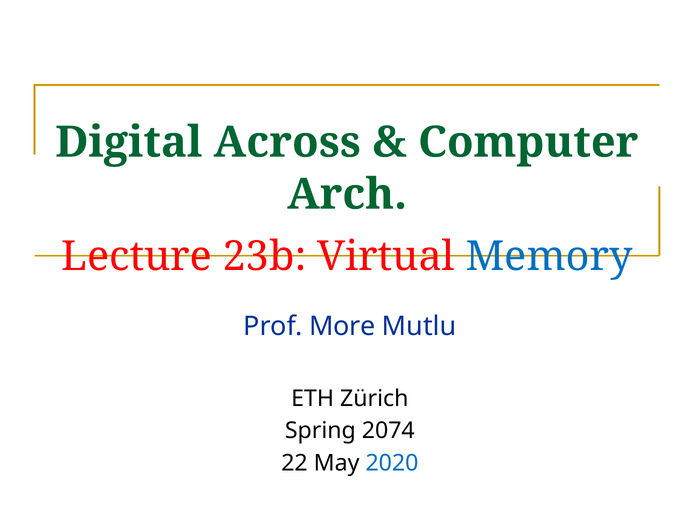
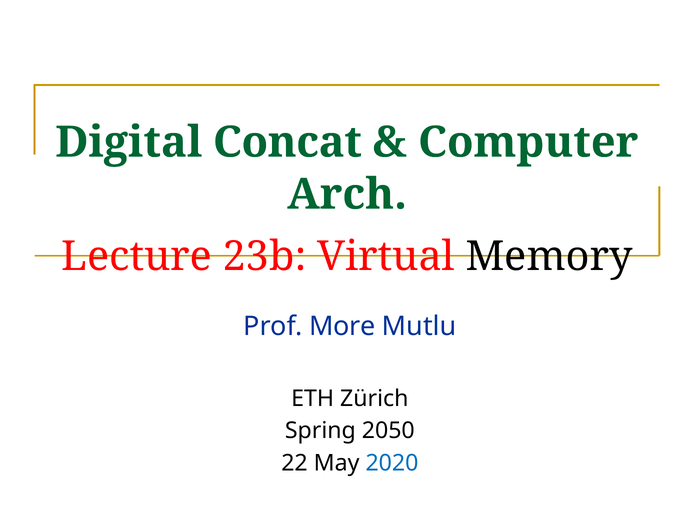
Across: Across -> Concat
Memory colour: blue -> black
2074: 2074 -> 2050
